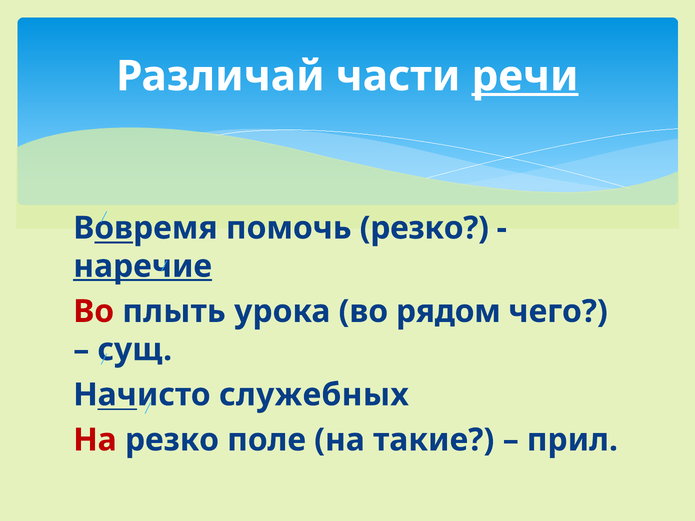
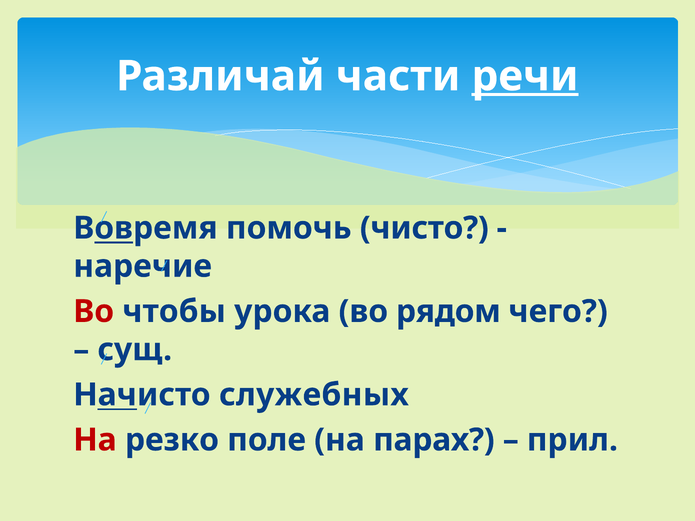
помочь резко: резко -> чисто
наречие underline: present -> none
плыть: плыть -> чтобы
такие: такие -> парах
